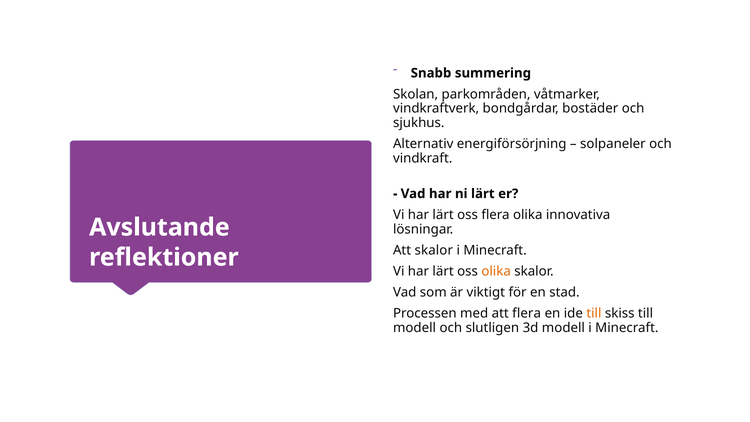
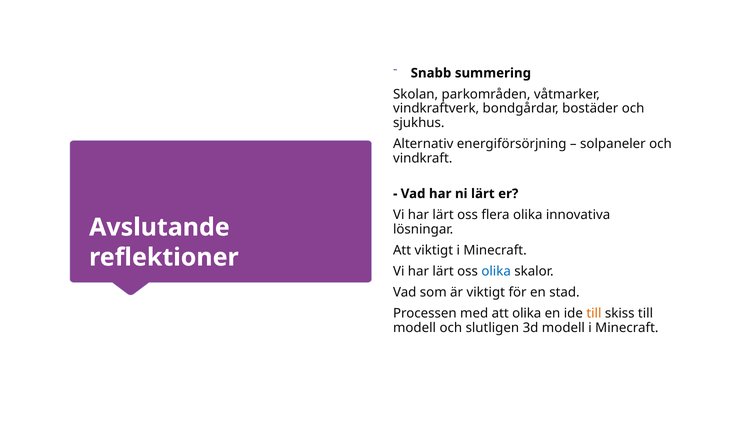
Att skalor: skalor -> viktigt
olika at (496, 271) colour: orange -> blue
att flera: flera -> olika
